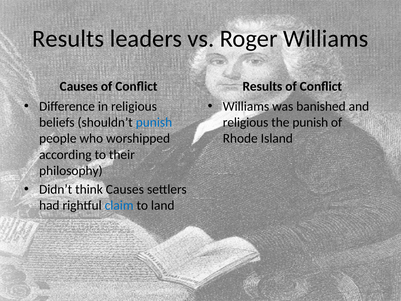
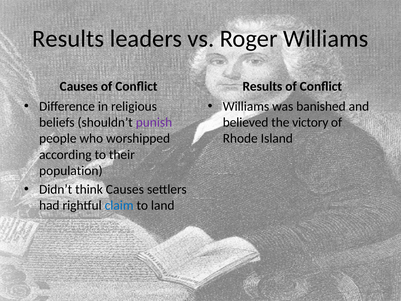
punish at (154, 122) colour: blue -> purple
religious at (246, 122): religious -> believed
the punish: punish -> victory
philosophy: philosophy -> population
